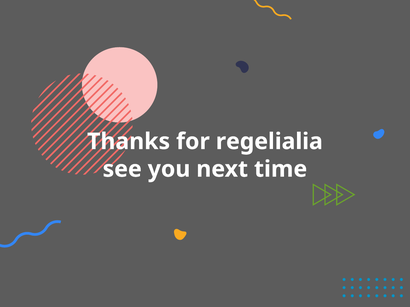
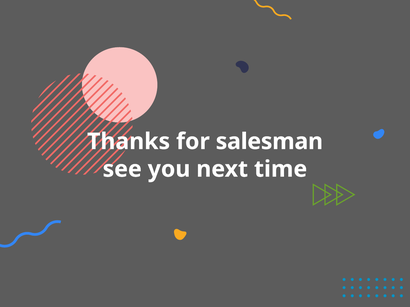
regelialia: regelialia -> salesman
